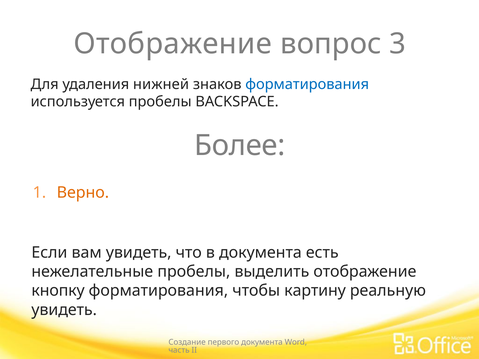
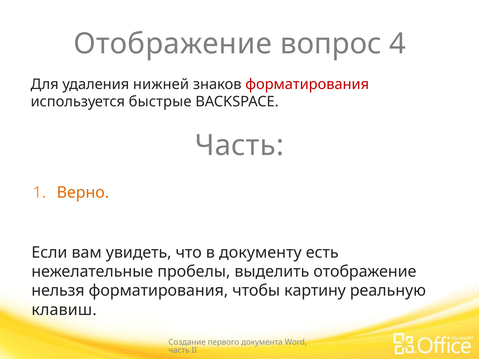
3: 3 -> 4
форматирования at (307, 84) colour: blue -> red
используется пробелы: пробелы -> быстрые
Более at (240, 146): Более -> Часть
в документа: документа -> документу
кнопку: кнопку -> нельзя
увидеть at (64, 310): увидеть -> клавиш
